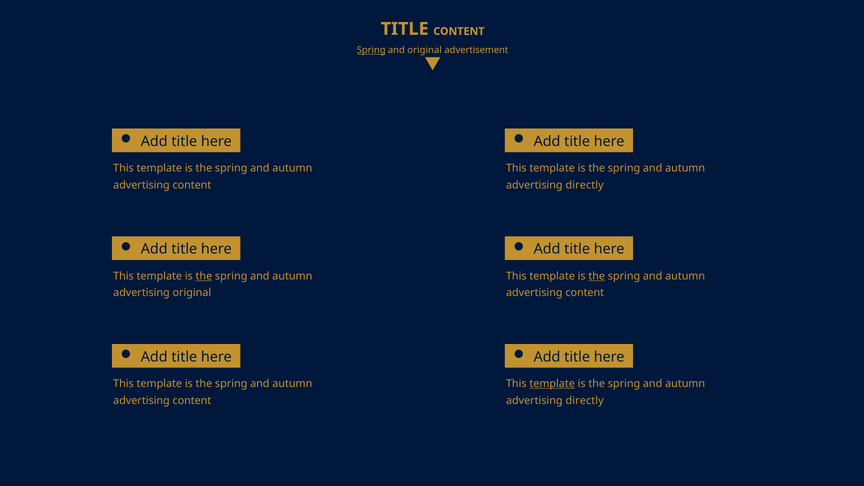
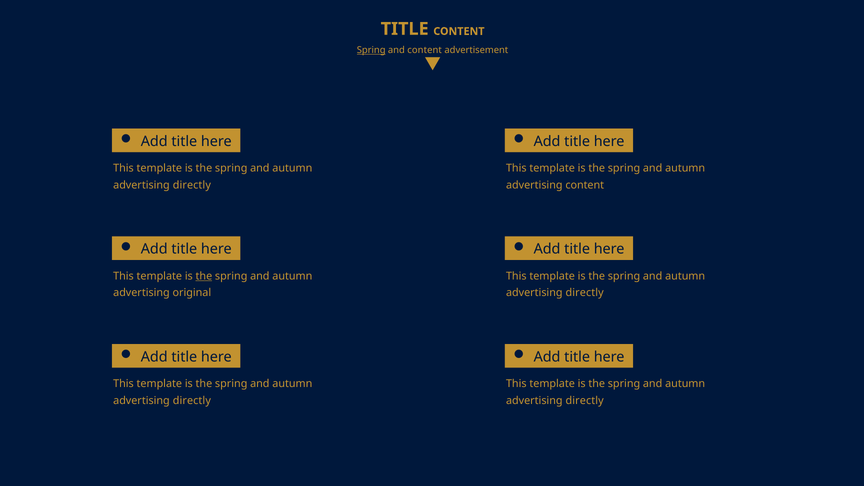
and original: original -> content
content at (192, 185): content -> directly
directly at (585, 185): directly -> content
the at (597, 276) underline: present -> none
content at (585, 293): content -> directly
template at (552, 384) underline: present -> none
content at (192, 401): content -> directly
